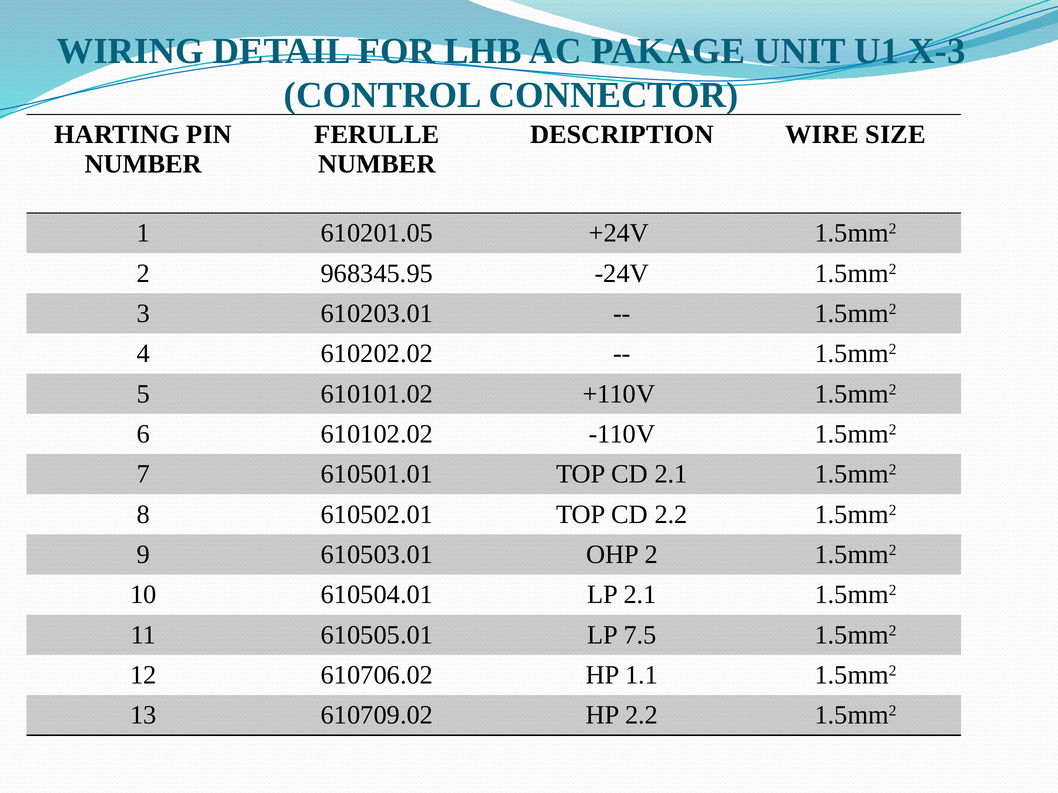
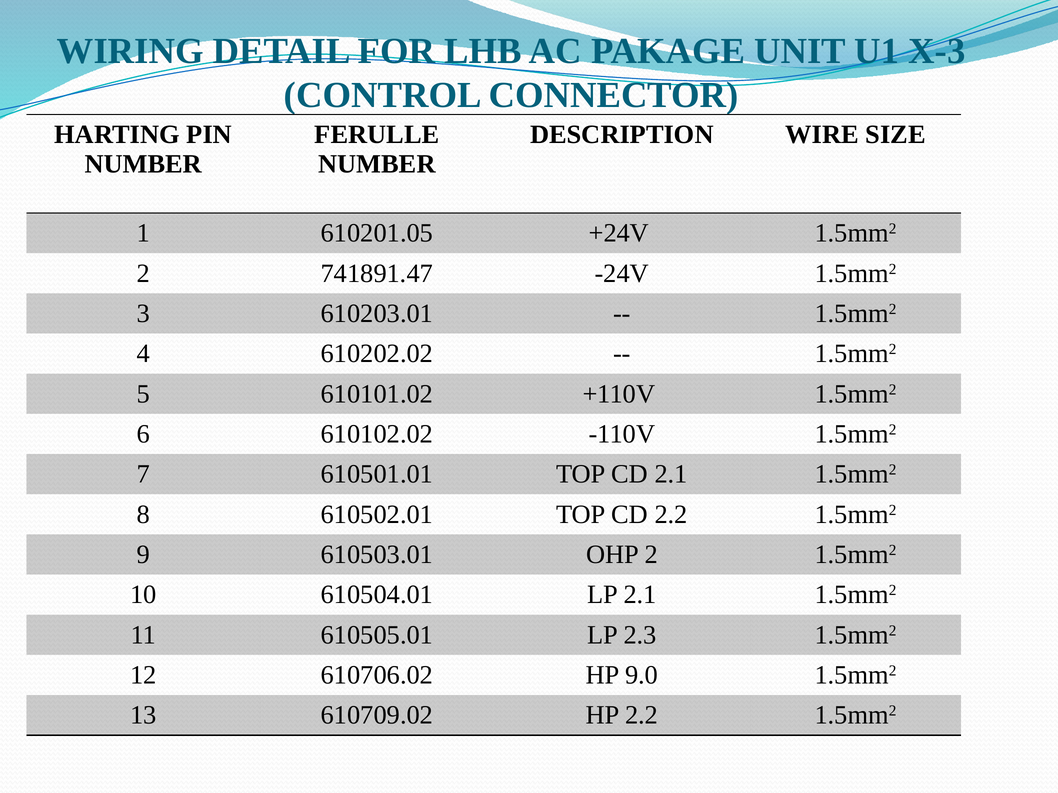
968345.95: 968345.95 -> 741891.47
7.5: 7.5 -> 2.3
1.1: 1.1 -> 9.0
